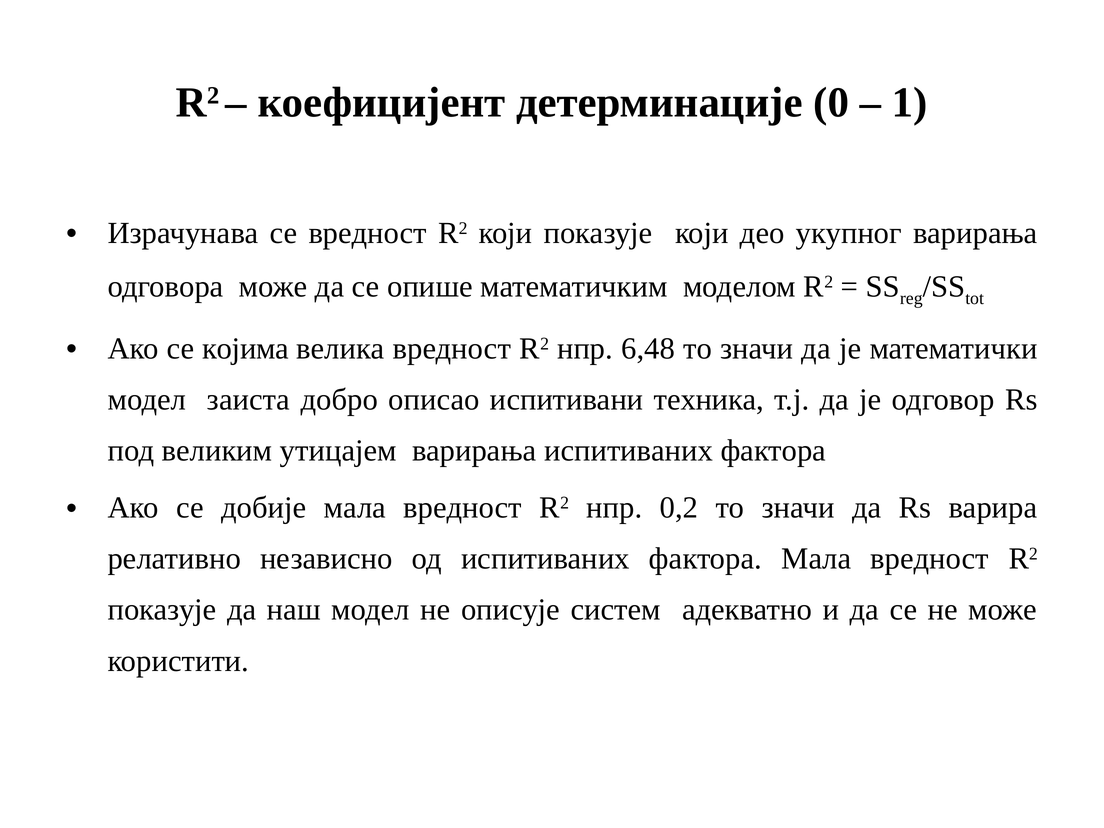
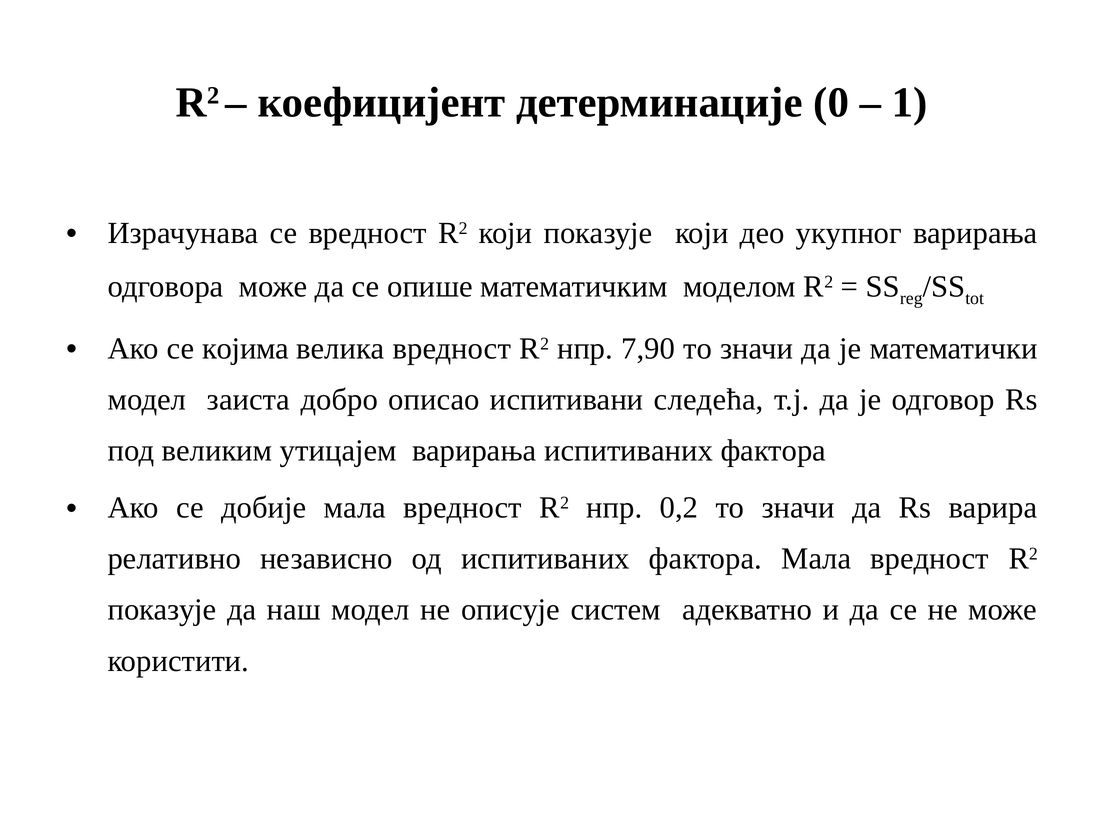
6,48: 6,48 -> 7,90
техника: техника -> следећа
